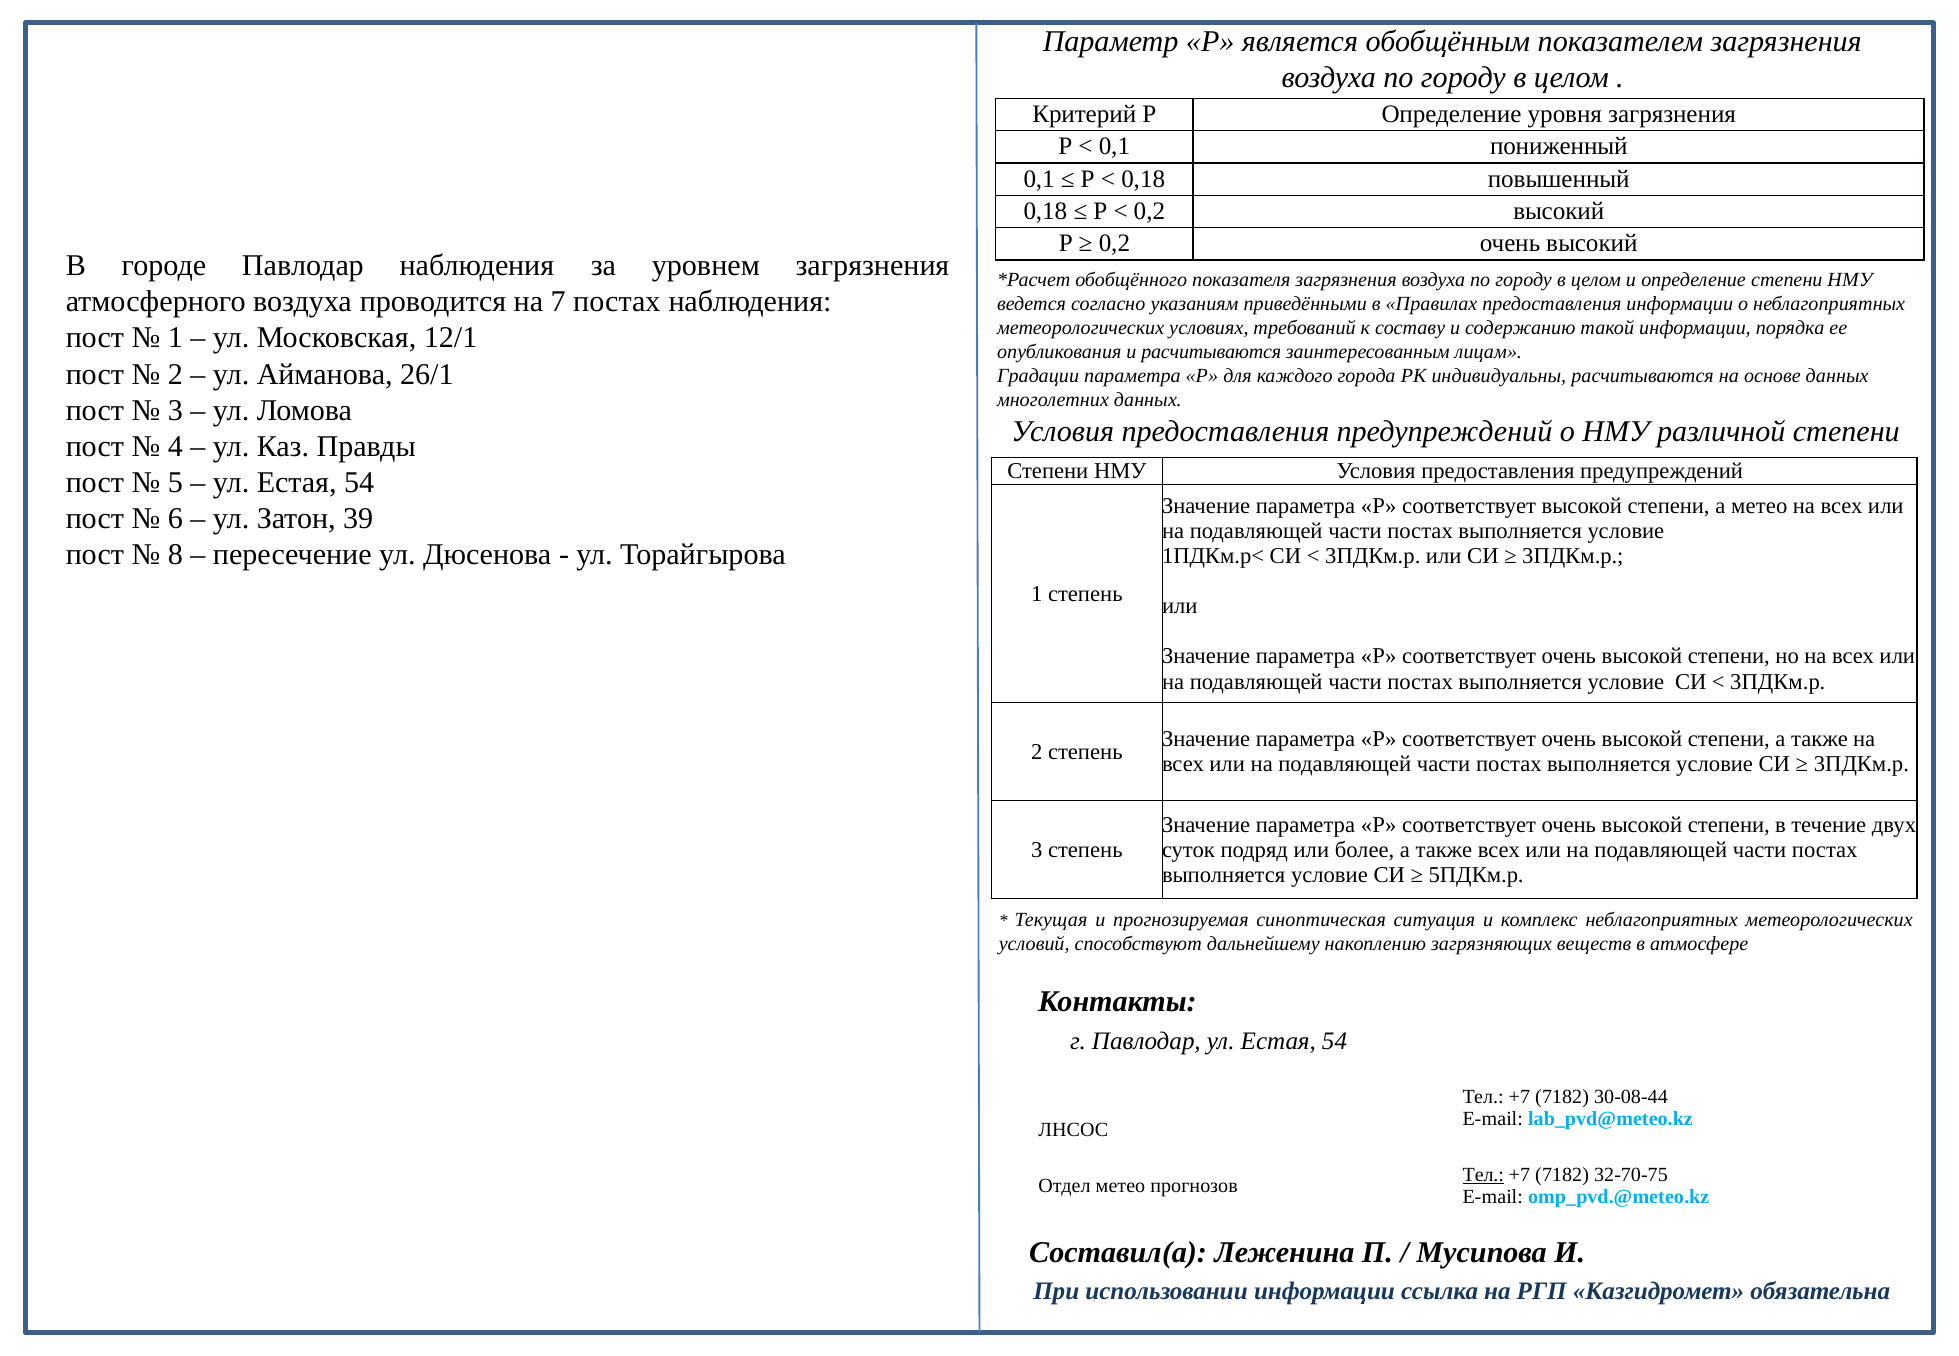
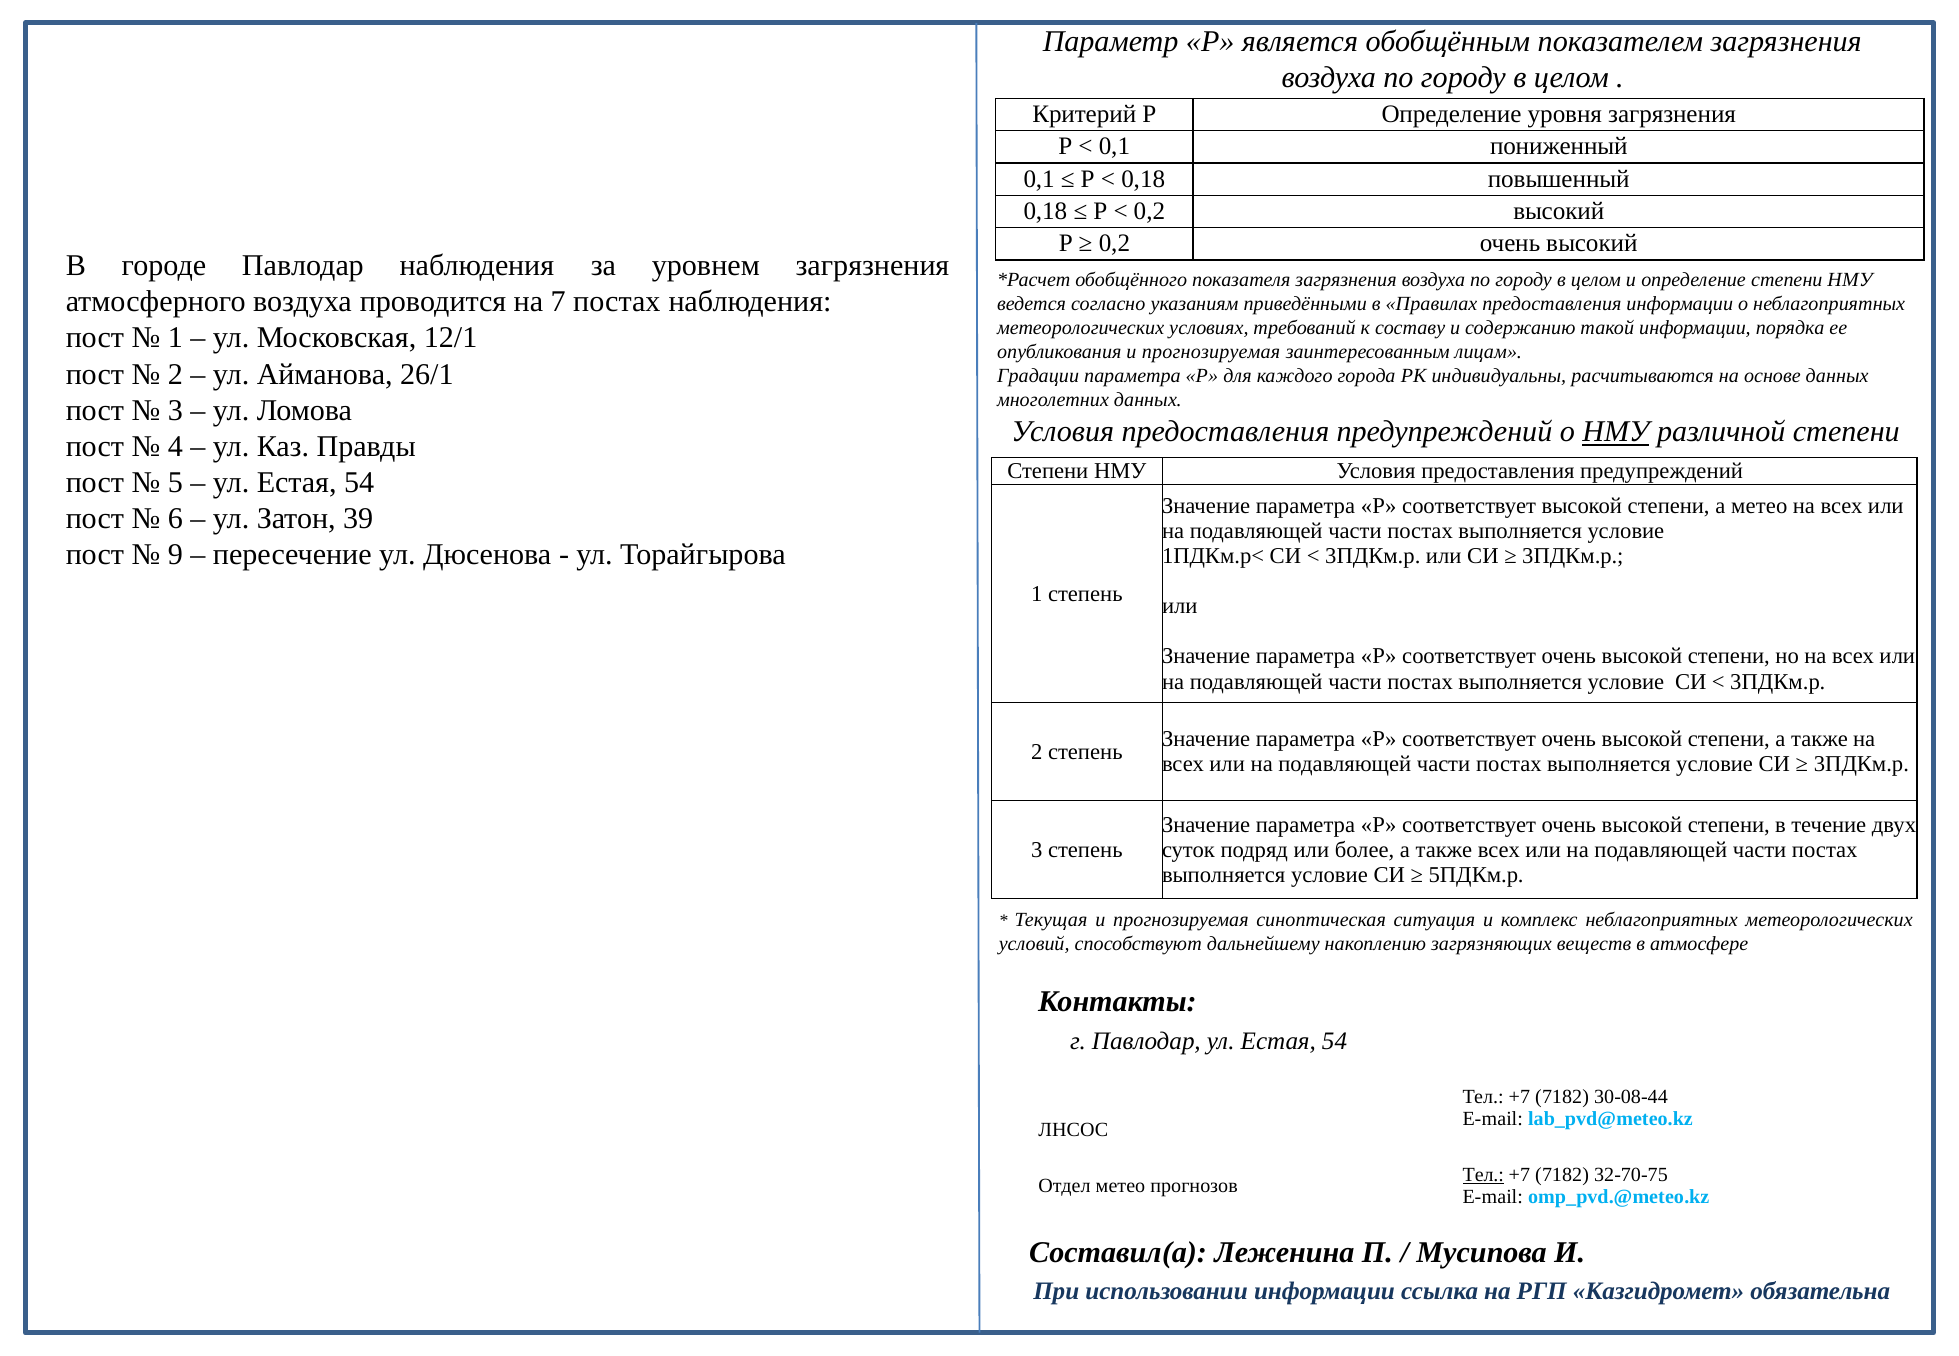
опубликования и расчитываются: расчитываются -> прогнозируемая
НМУ at (1616, 432) underline: none -> present
8: 8 -> 9
